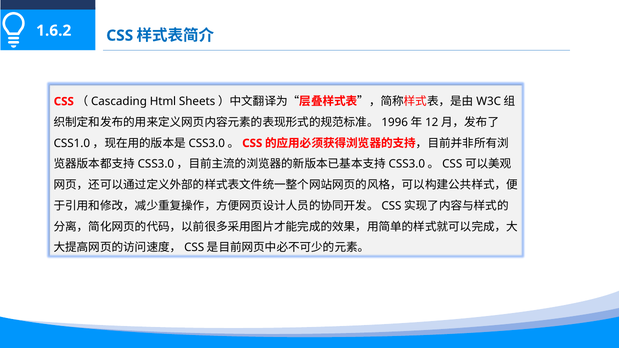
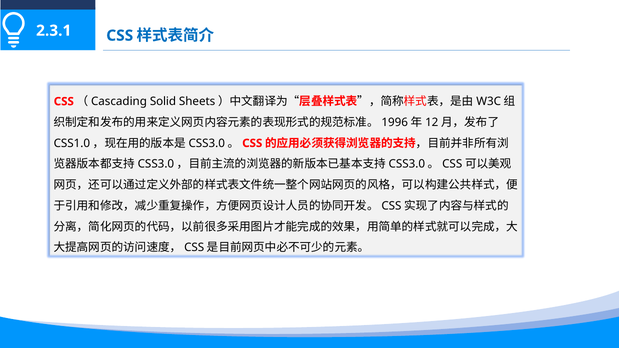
1.6.2: 1.6.2 -> 2.3.1
Html: Html -> Solid
